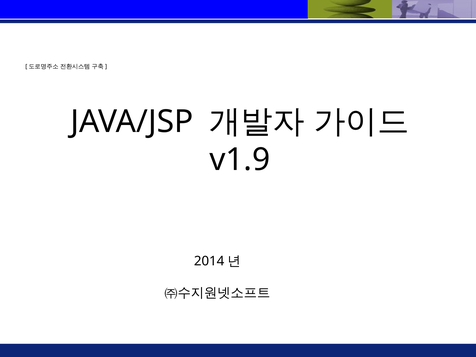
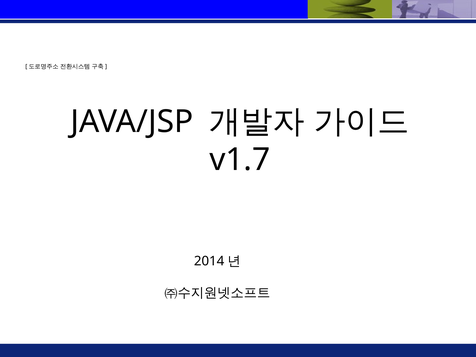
v1.9: v1.9 -> v1.7
